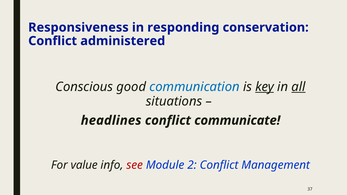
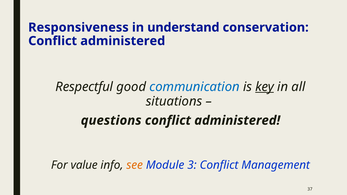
responding: responding -> understand
Conscious: Conscious -> Respectful
all underline: present -> none
headlines: headlines -> questions
communicate at (237, 121): communicate -> administered
see colour: red -> orange
2: 2 -> 3
